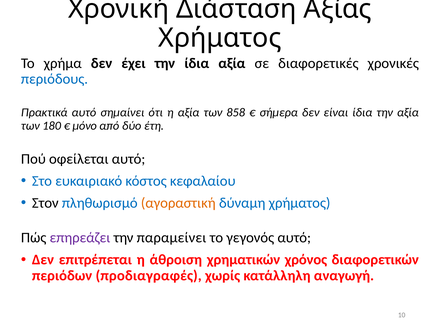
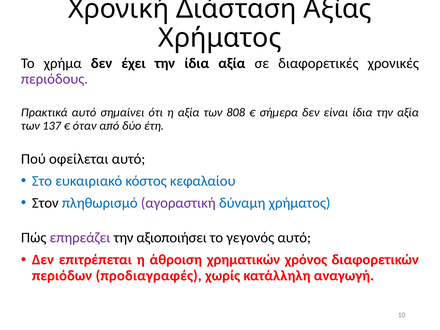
περιόδους colour: blue -> purple
858: 858 -> 808
180: 180 -> 137
μόνο: μόνο -> όταν
αγοραστική colour: orange -> purple
παραμείνει: παραμείνει -> αξιοποιήσει
